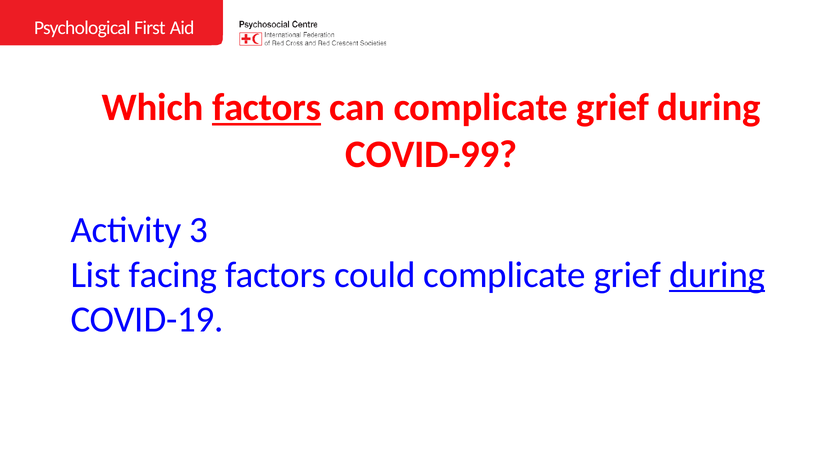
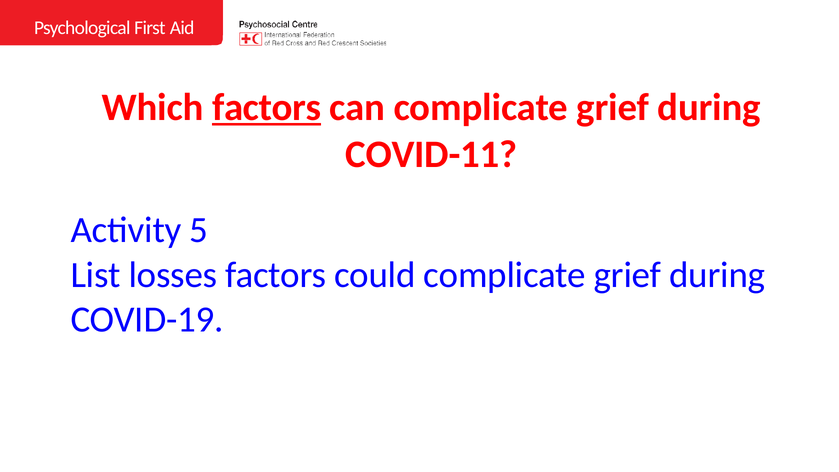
COVID-99: COVID-99 -> COVID-11
3: 3 -> 5
facing: facing -> losses
during at (717, 275) underline: present -> none
